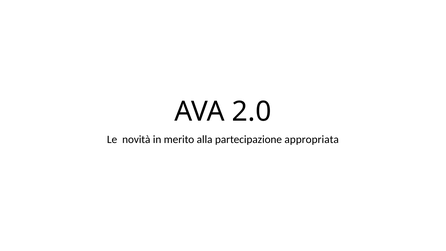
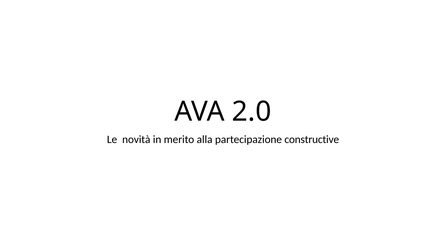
appropriata: appropriata -> constructive
